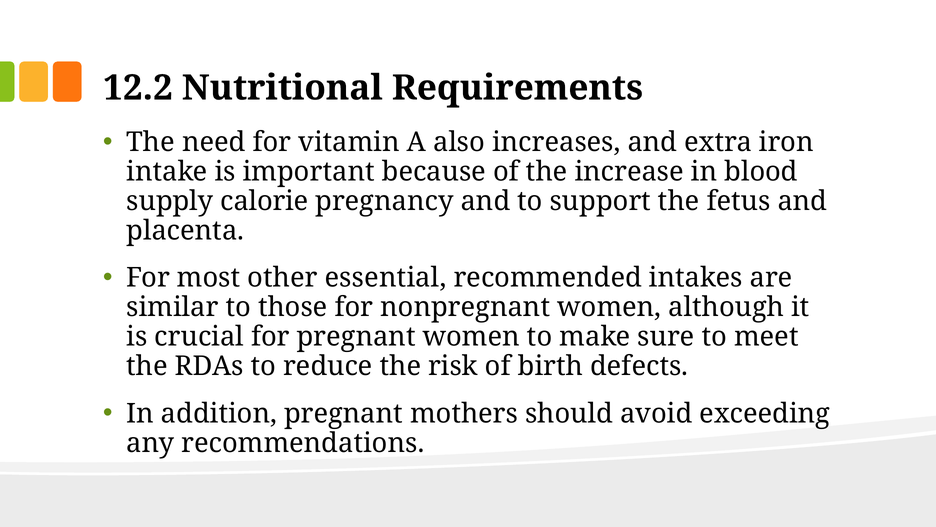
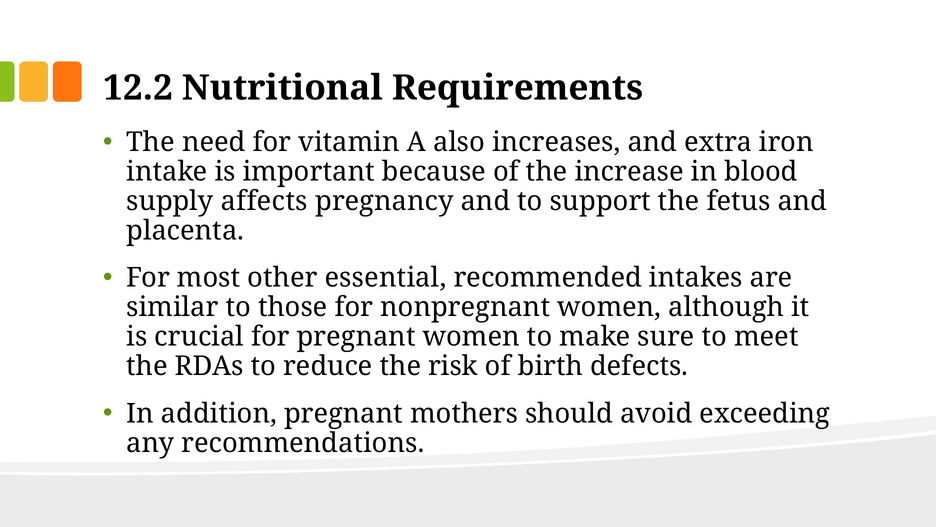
calorie: calorie -> affects
